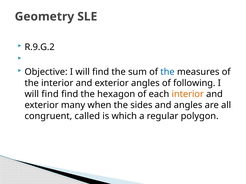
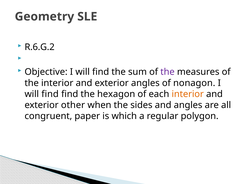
R.9.G.2: R.9.G.2 -> R.6.G.2
the at (168, 72) colour: blue -> purple
following: following -> nonagon
many: many -> other
called: called -> paper
